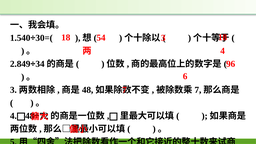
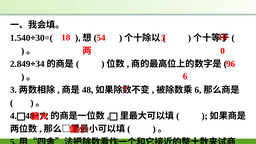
4 at (223, 51): 4 -> 0
7 at (198, 90): 7 -> 6
